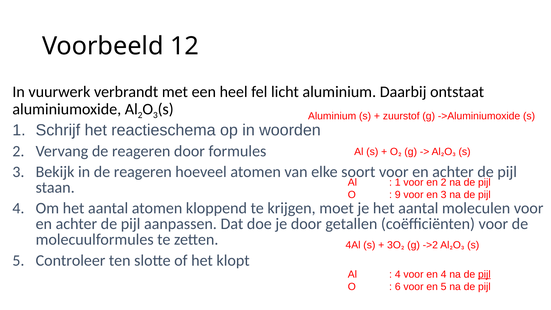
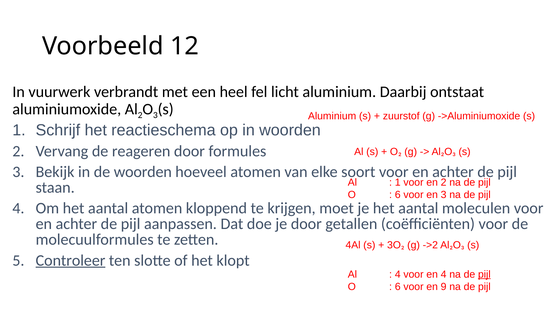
in de reageren: reageren -> woorden
9 at (398, 195): 9 -> 6
Controleer underline: none -> present
en 5: 5 -> 9
